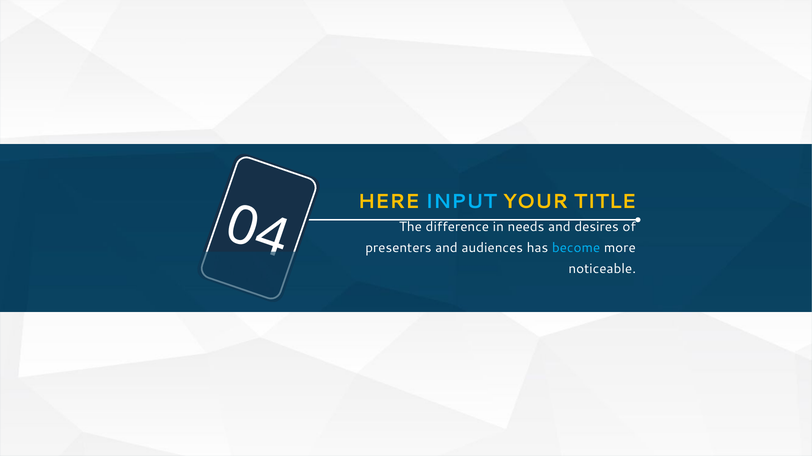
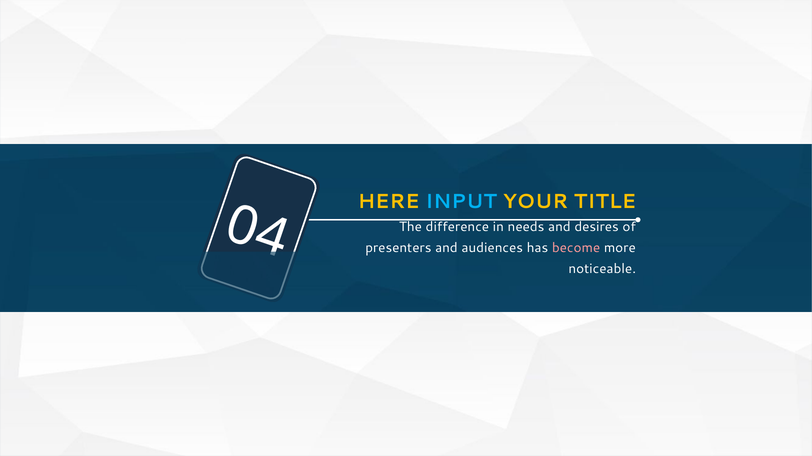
become colour: light blue -> pink
